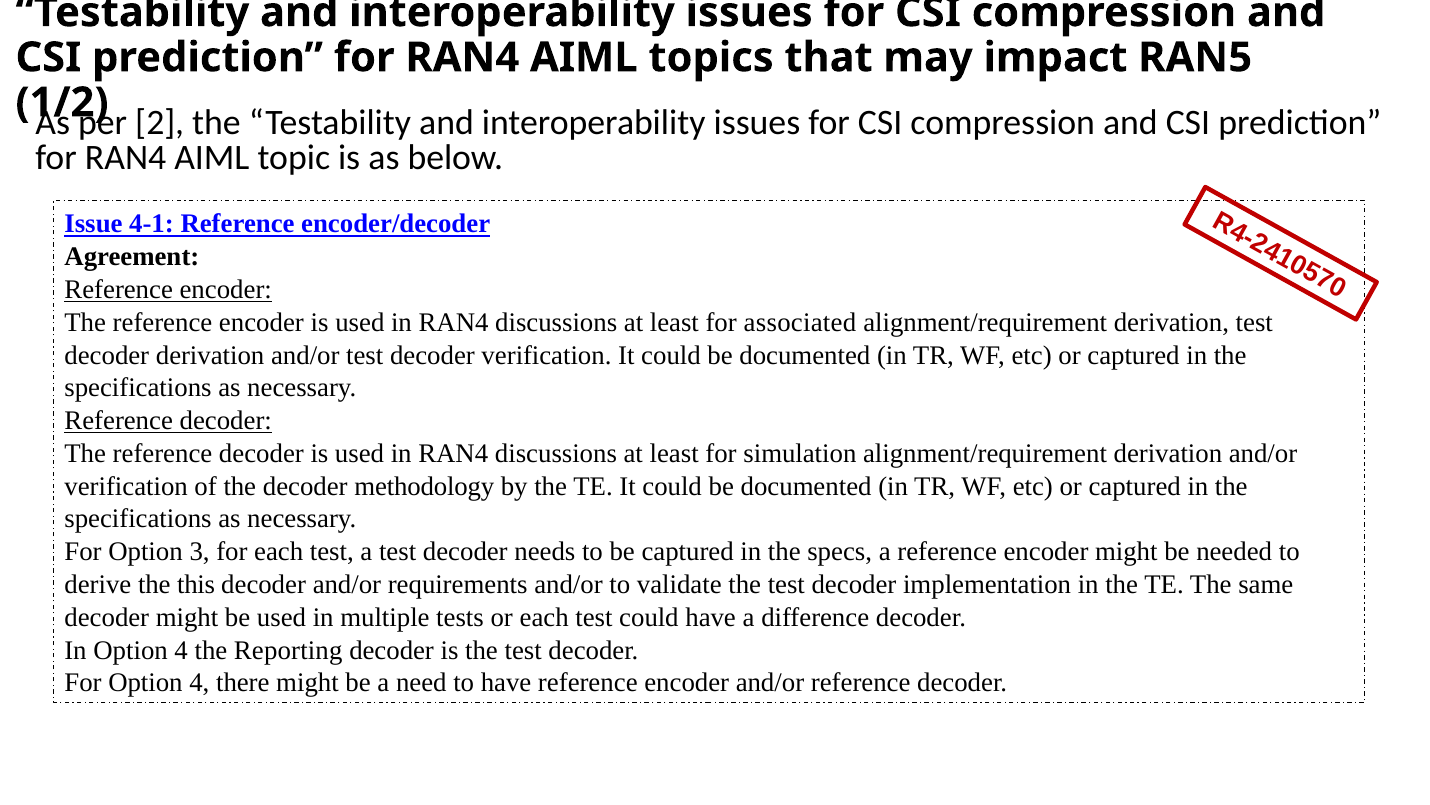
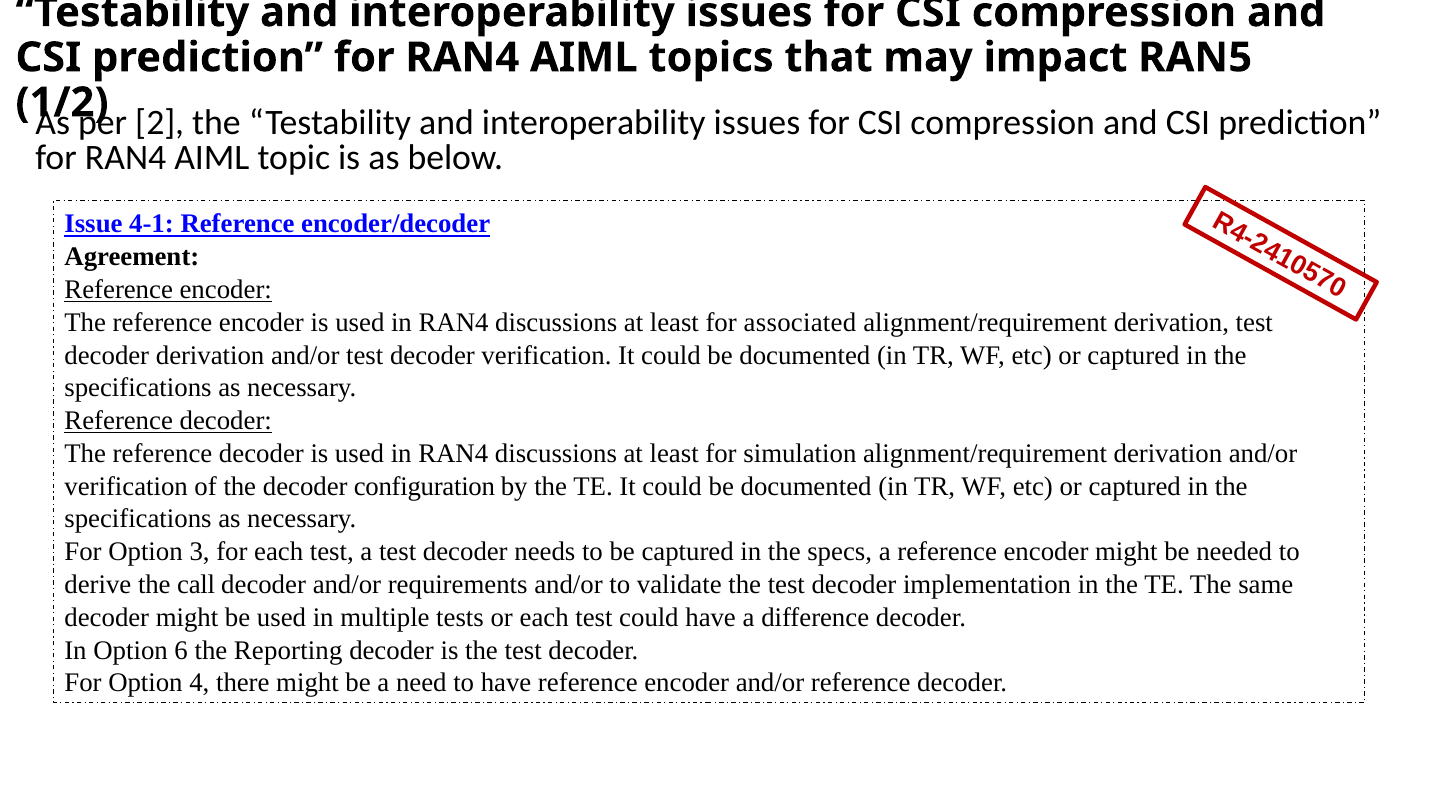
methodology: methodology -> configuration
this: this -> call
In Option 4: 4 -> 6
